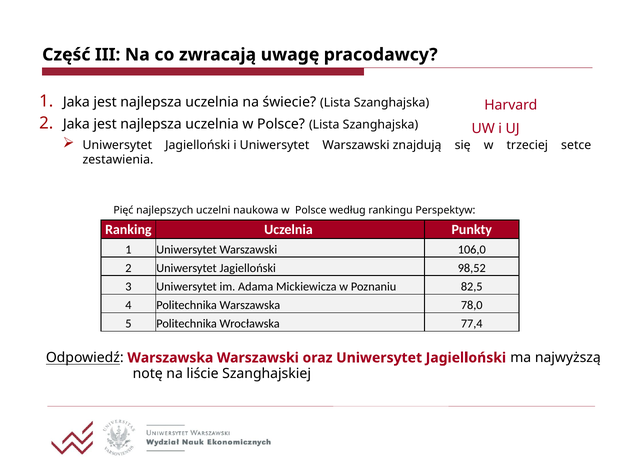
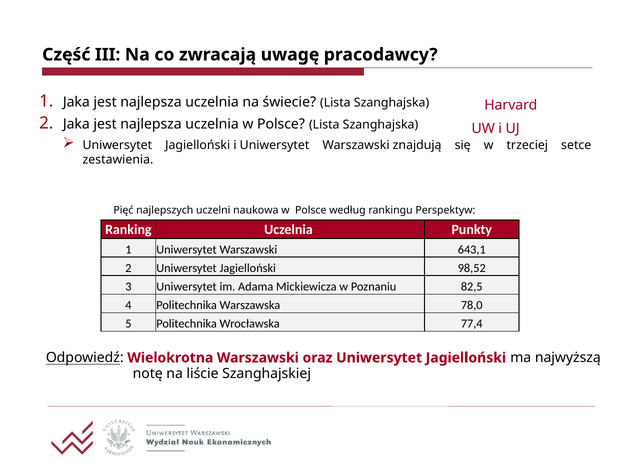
106,0: 106,0 -> 643,1
Odpowiedź Warszawska: Warszawska -> Wielokrotna
